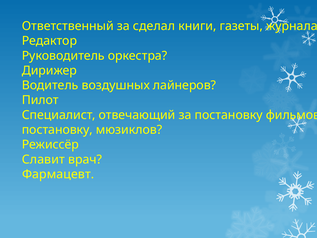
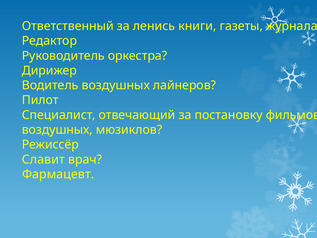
сделал: сделал -> ленись
постановку at (57, 130): постановку -> воздушных
